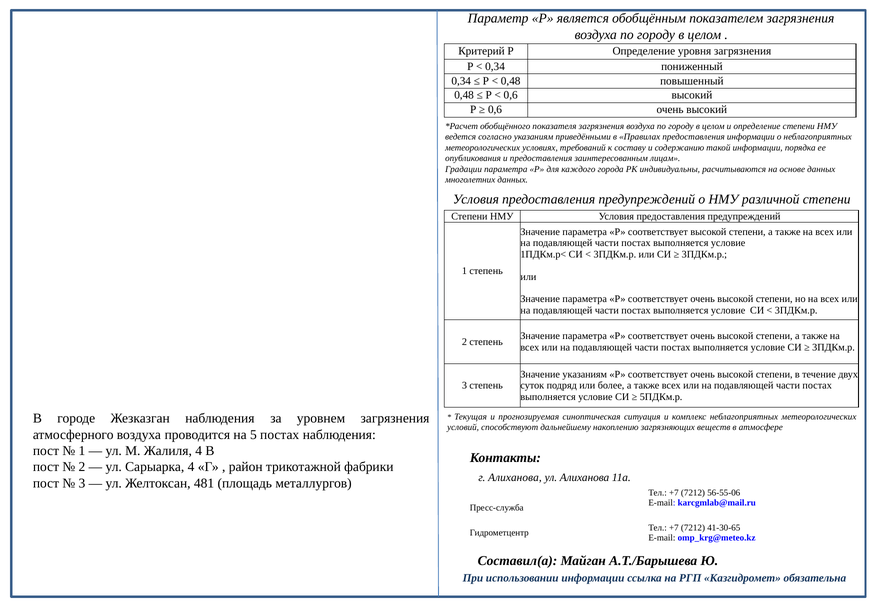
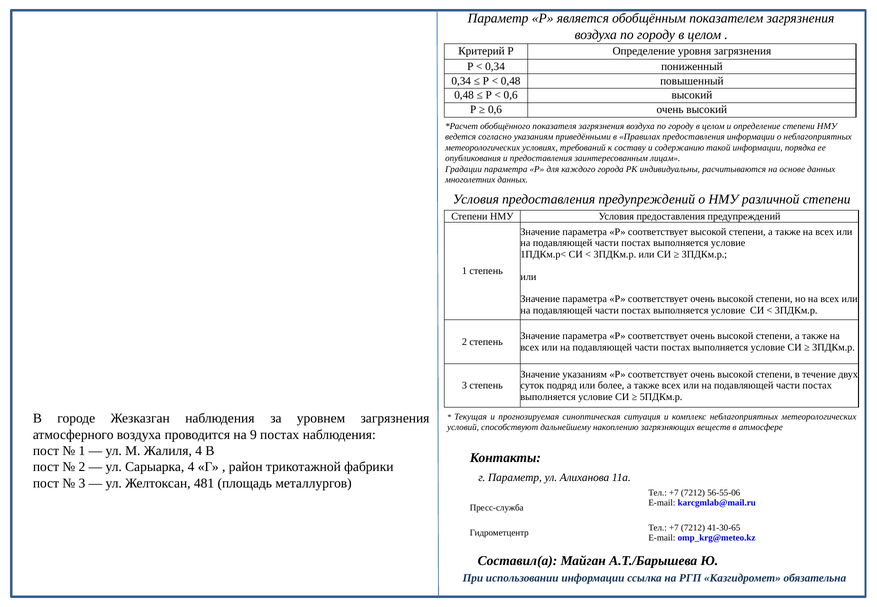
5: 5 -> 9
г Алиханова: Алиханова -> Параметр
